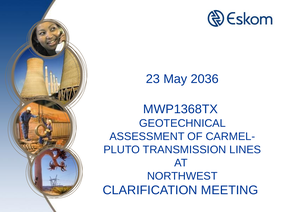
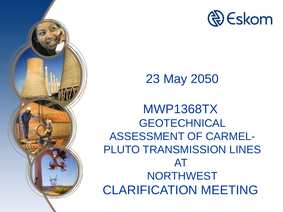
2036: 2036 -> 2050
